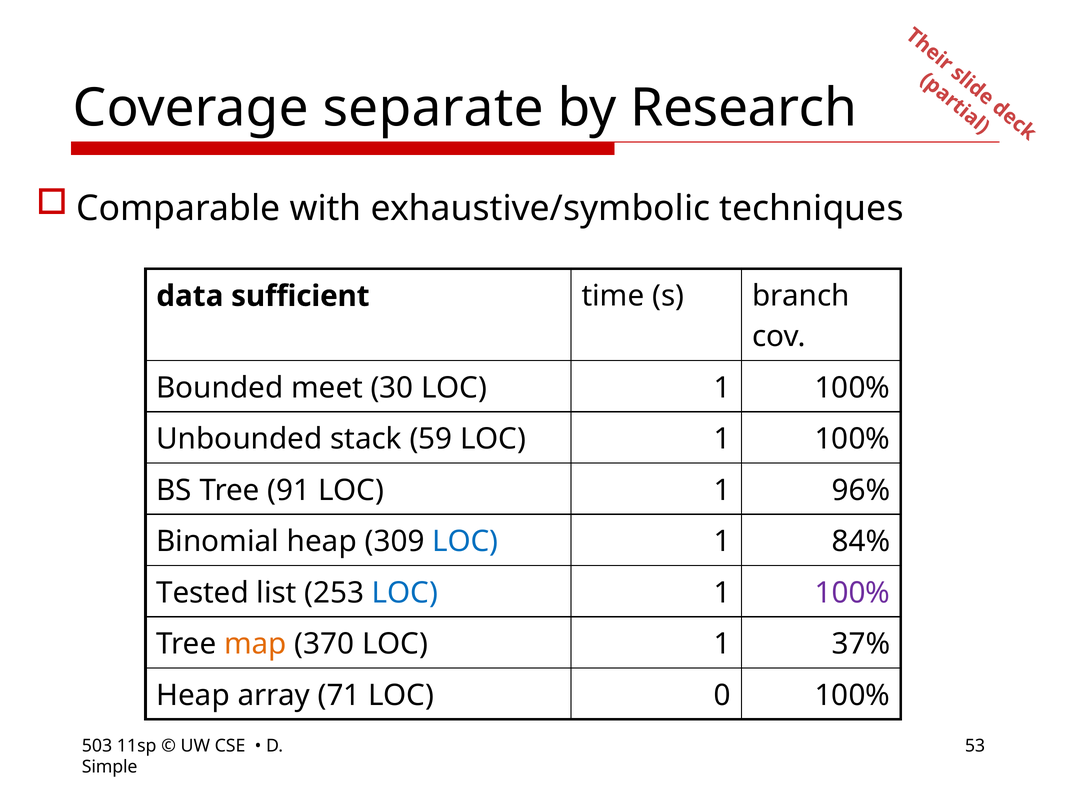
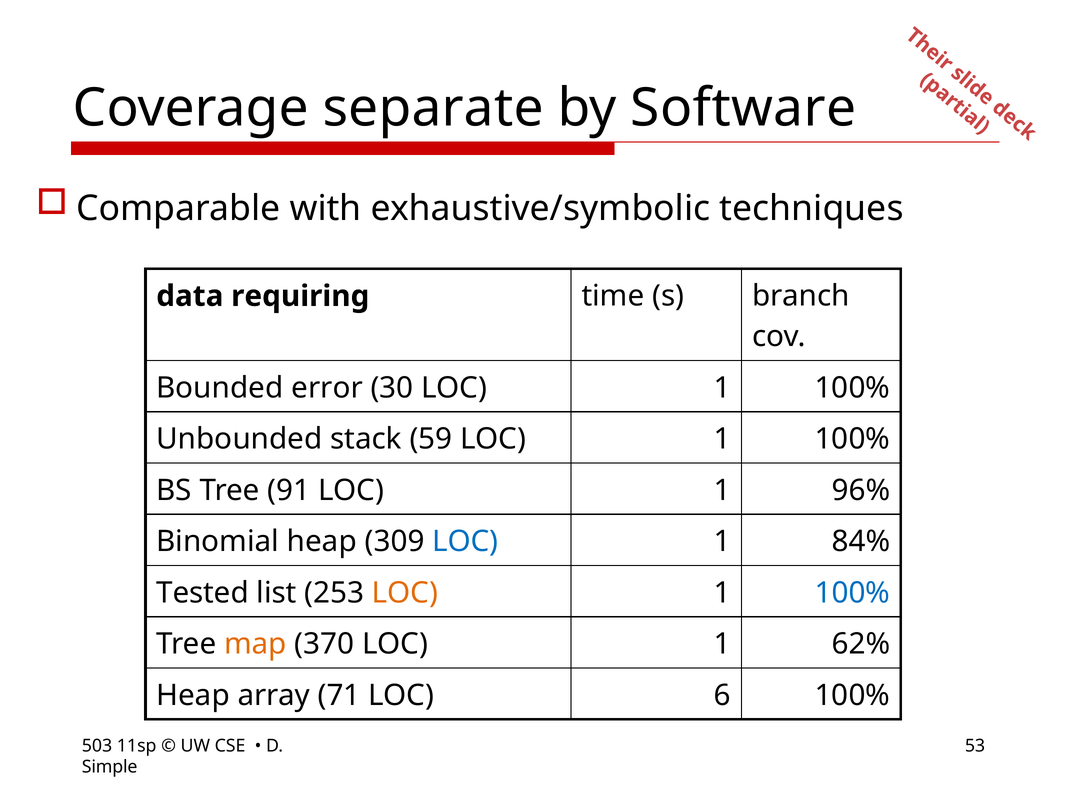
Research: Research -> Software
sufficient: sufficient -> requiring
meet: meet -> error
LOC at (405, 593) colour: blue -> orange
100% at (852, 593) colour: purple -> blue
37%: 37% -> 62%
0: 0 -> 6
